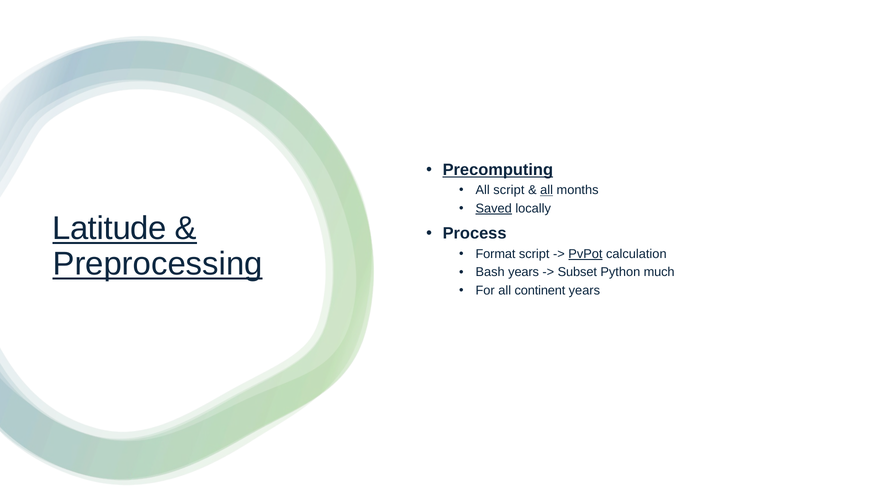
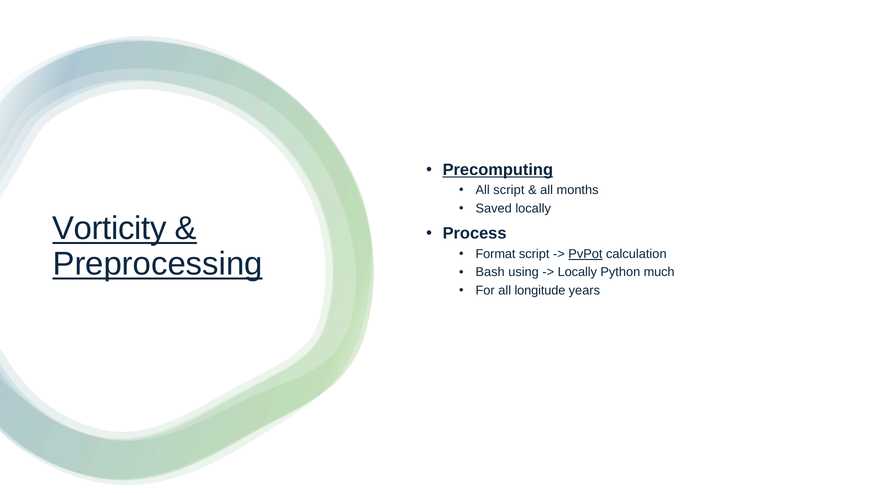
all at (547, 190) underline: present -> none
Saved underline: present -> none
Latitude: Latitude -> Vorticity
Bash years: years -> using
Subset at (577, 272): Subset -> Locally
continent: continent -> longitude
